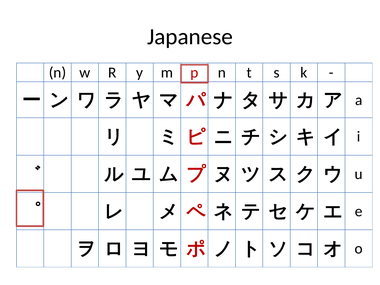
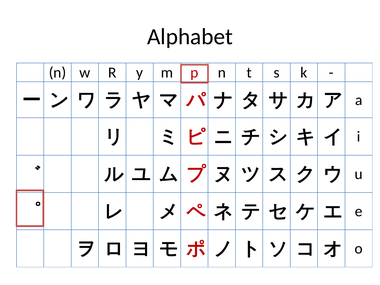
Japanese: Japanese -> Alphabet
